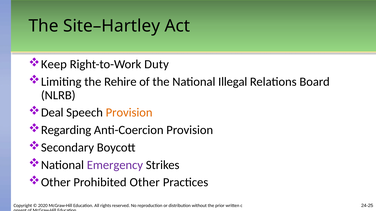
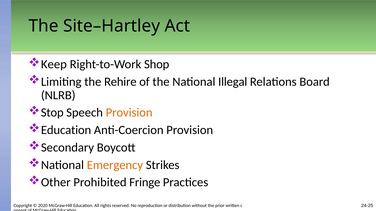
Duty: Duty -> Shop
Deal: Deal -> Stop
Regarding at (66, 130): Regarding -> Education
Emergency colour: purple -> orange
Prohibited Other: Other -> Fringe
